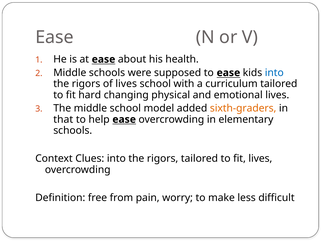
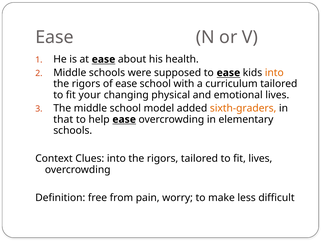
into at (274, 73) colour: blue -> orange
of lives: lives -> ease
hard: hard -> your
